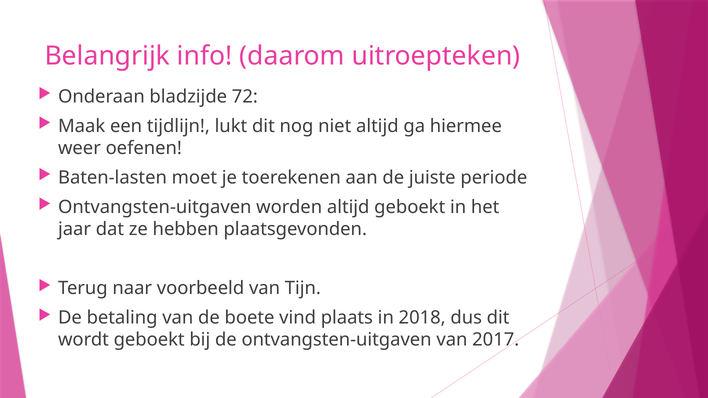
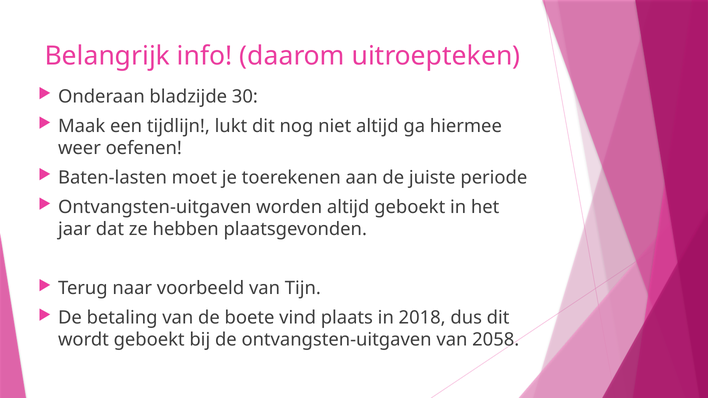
72: 72 -> 30
2017: 2017 -> 2058
